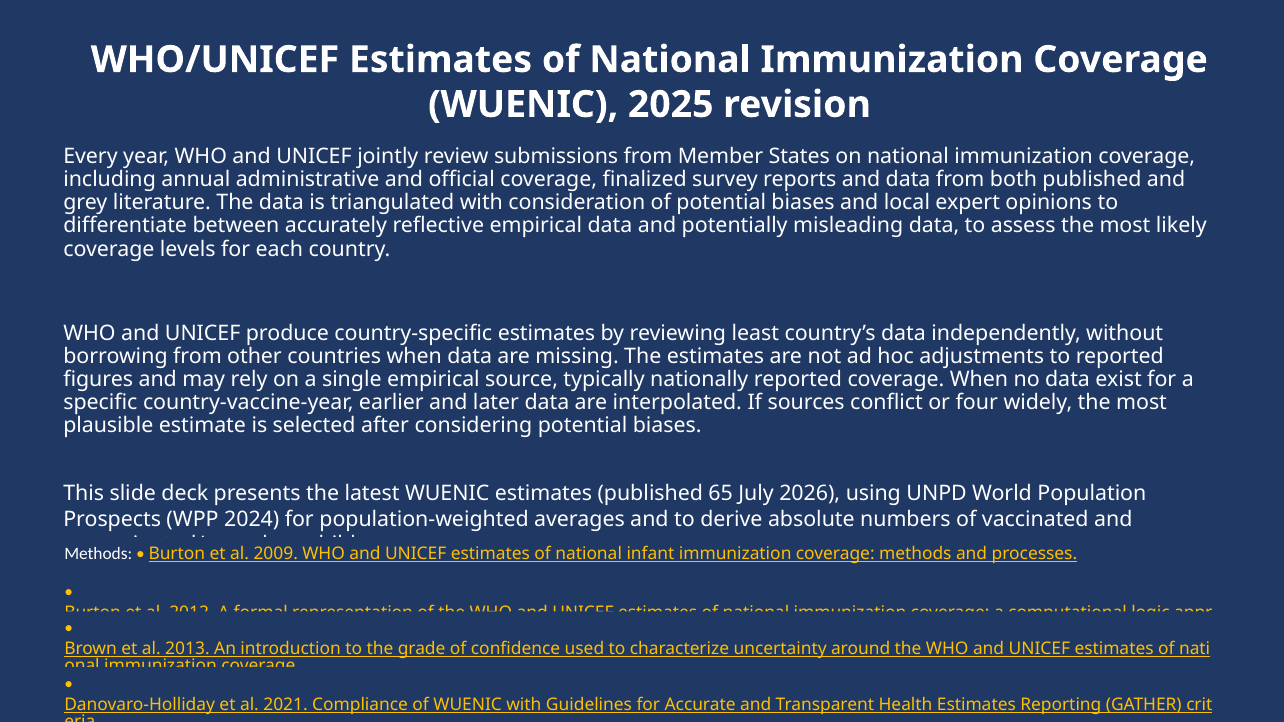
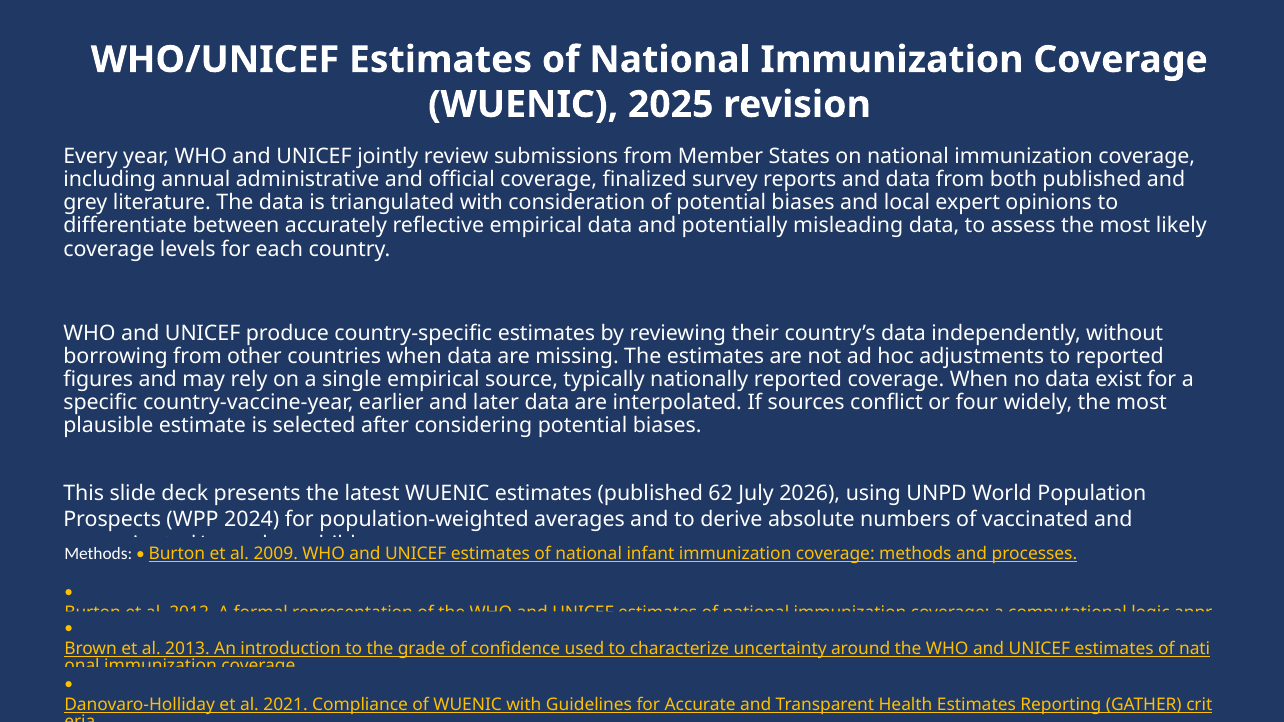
least: least -> their
65: 65 -> 62
